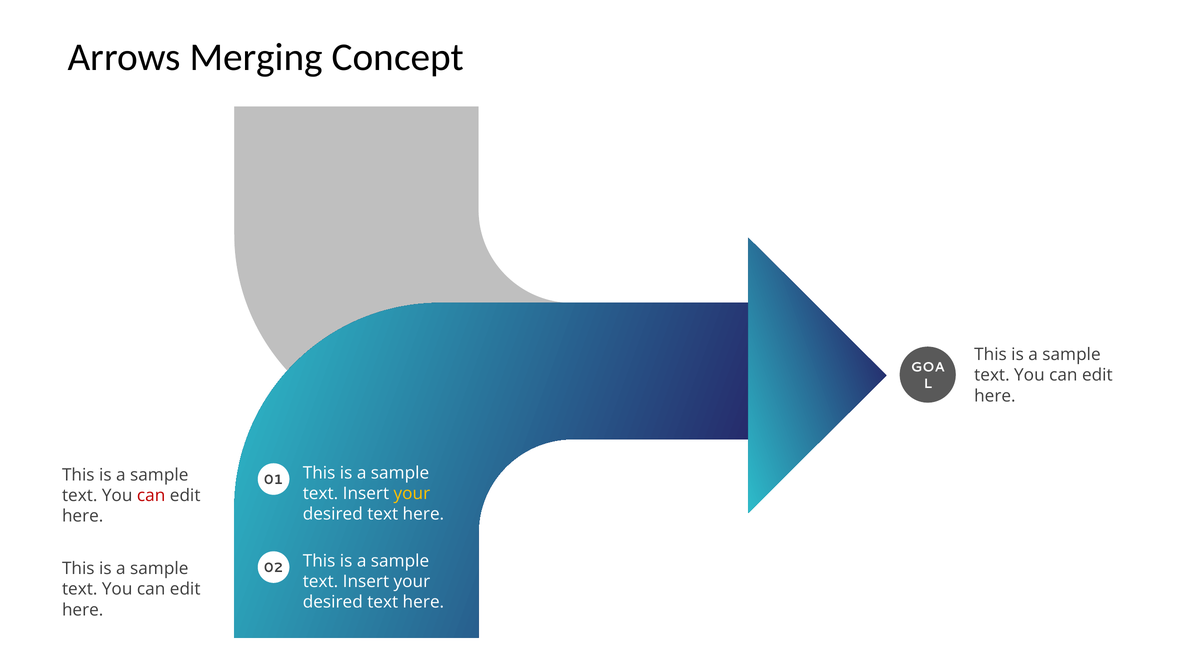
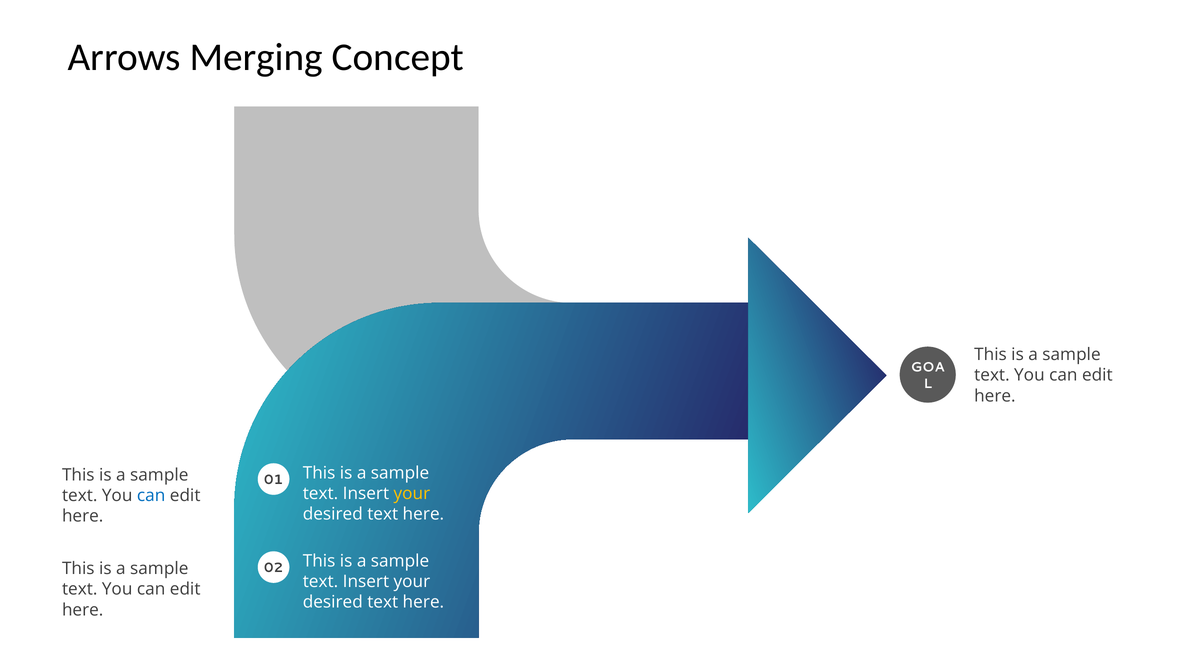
can at (151, 496) colour: red -> blue
